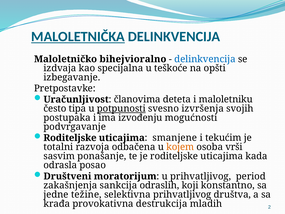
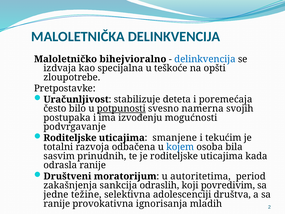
MALOLETNIČKA underline: present -> none
izbegavanje: izbegavanje -> zloupotrebe
članovima: članovima -> stabilizuje
maloletniku: maloletniku -> poremećaja
tipa: tipa -> bilo
izvršenja: izvršenja -> namerna
kojem colour: orange -> blue
vrši: vrši -> bila
ponašanje: ponašanje -> prinudnih
odrasla posao: posao -> ranije
u prihvatljivog: prihvatljivog -> autoritetima
konstantno: konstantno -> povredivim
selektivna prihvatljivog: prihvatljivog -> adolescenciji
krađa at (57, 203): krađa -> ranije
destrukcija: destrukcija -> ignorisanja
